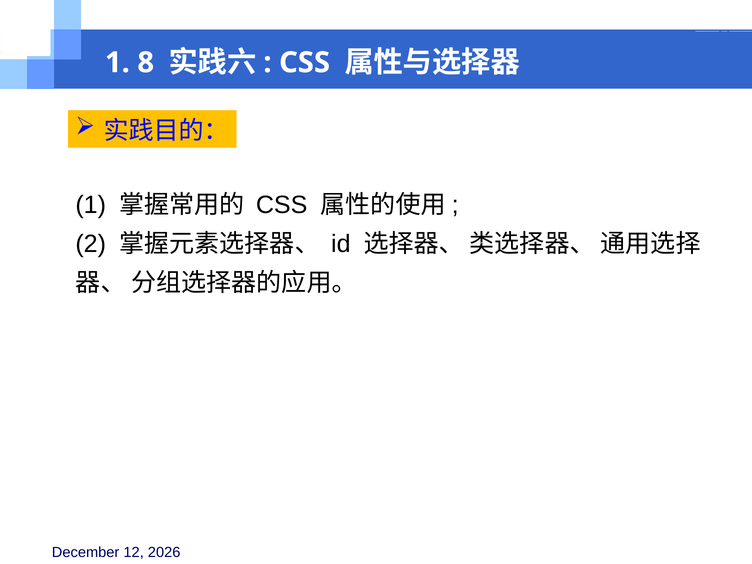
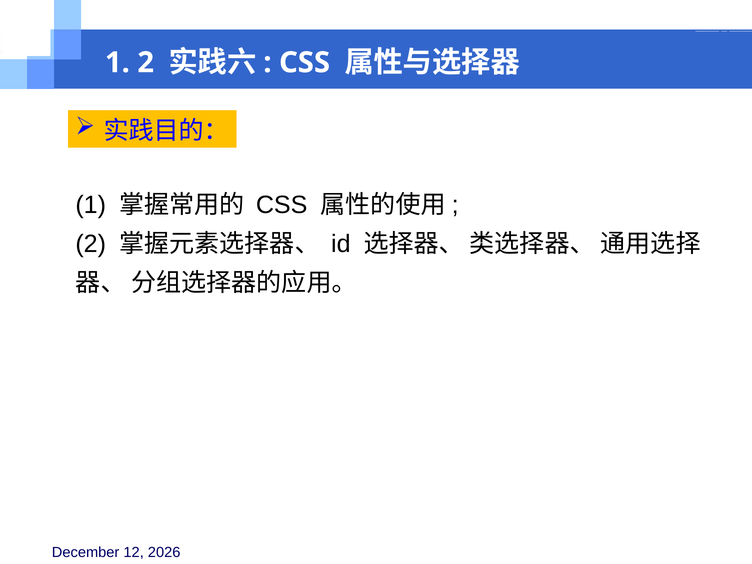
1 8: 8 -> 2
